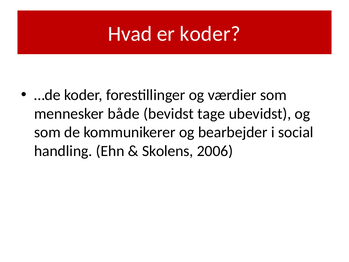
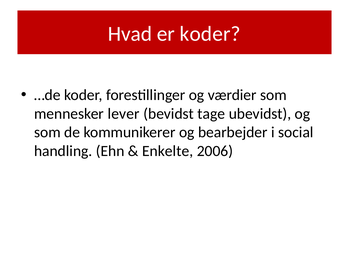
både: både -> lever
Skolens: Skolens -> Enkelte
